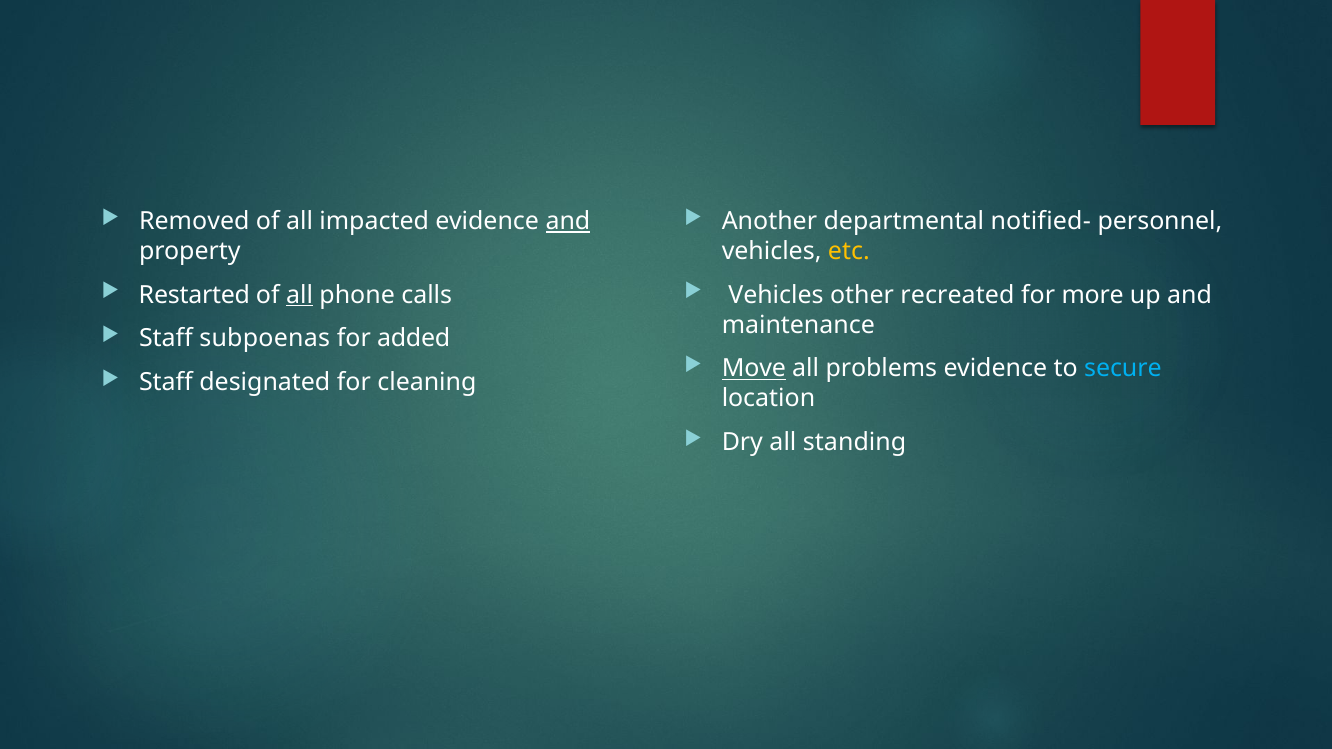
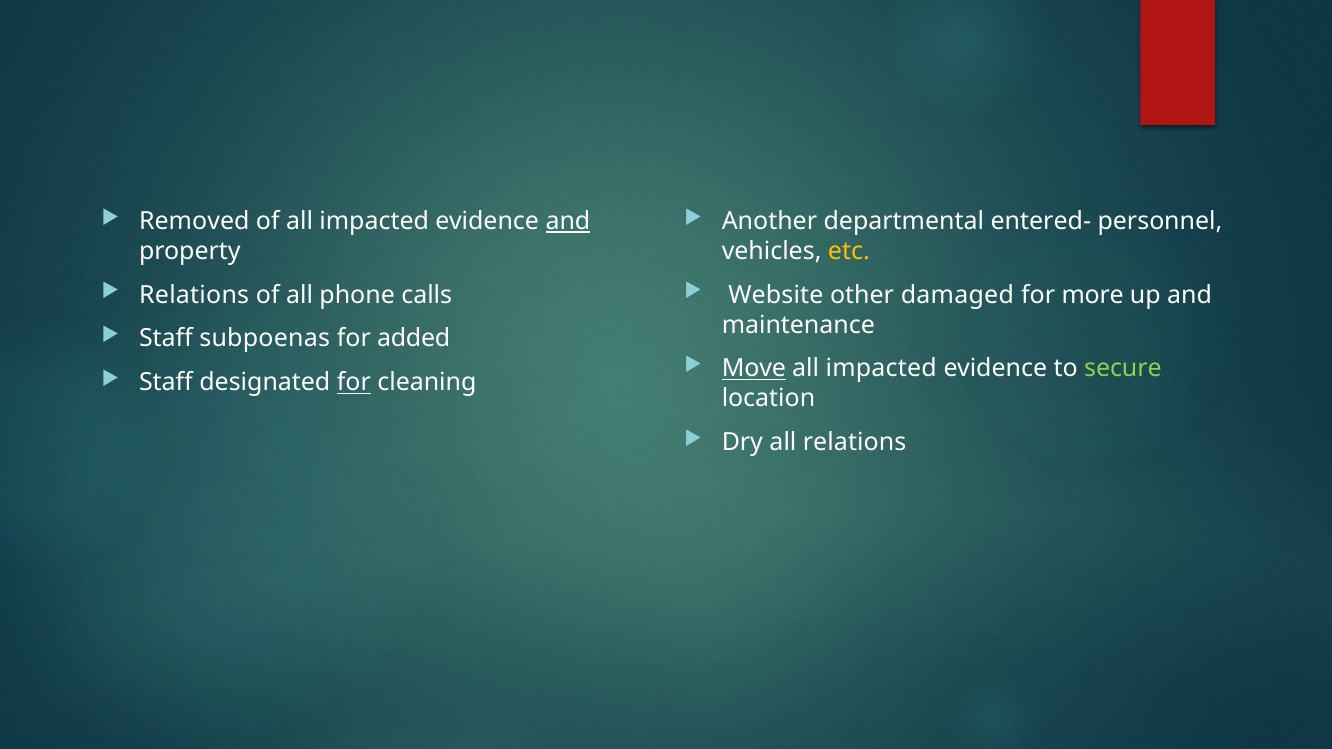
notified-: notified- -> entered-
Restarted at (194, 295): Restarted -> Relations
all at (300, 295) underline: present -> none
Vehicles at (776, 295): Vehicles -> Website
recreated: recreated -> damaged
problems at (881, 369): problems -> impacted
secure colour: light blue -> light green
for at (354, 383) underline: none -> present
all standing: standing -> relations
